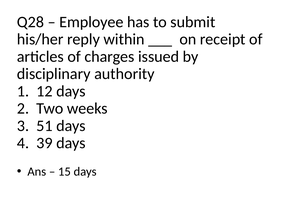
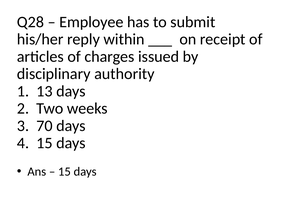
12: 12 -> 13
51: 51 -> 70
4 39: 39 -> 15
